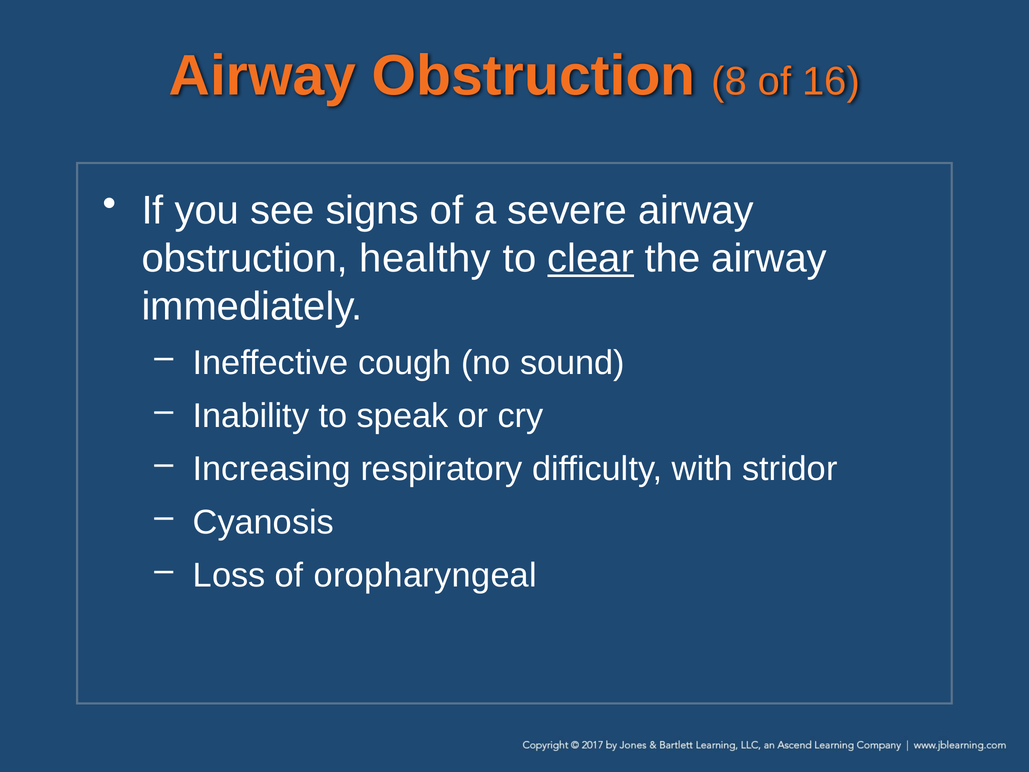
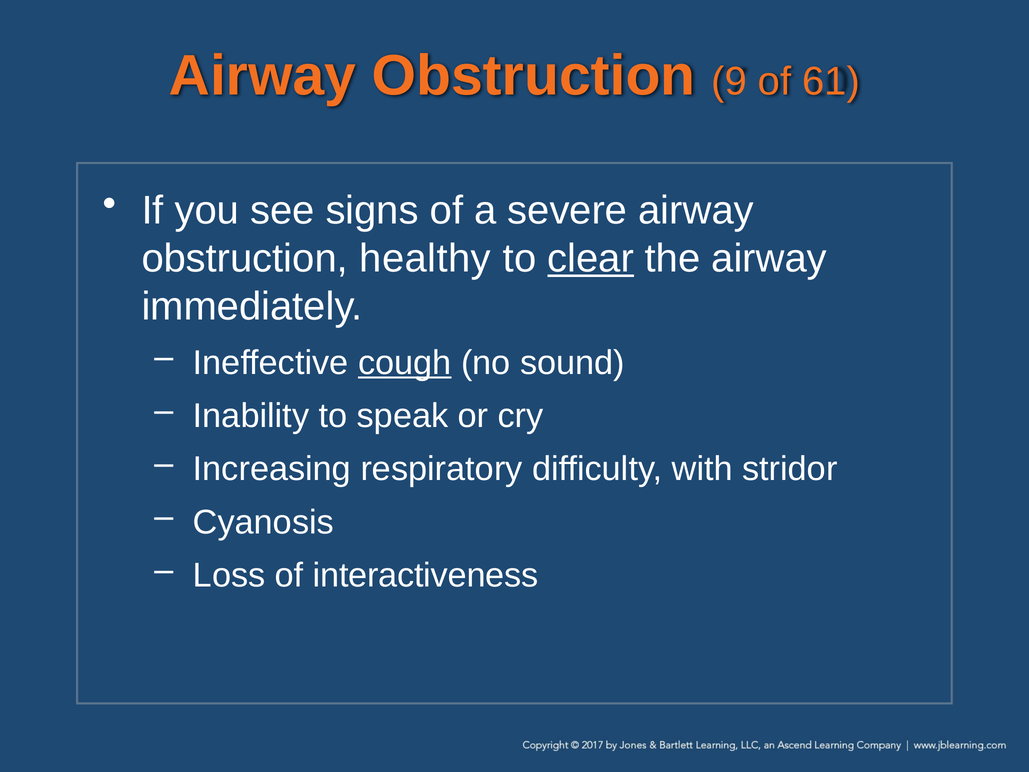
8: 8 -> 9
16: 16 -> 61
cough underline: none -> present
oropharyngeal: oropharyngeal -> interactiveness
